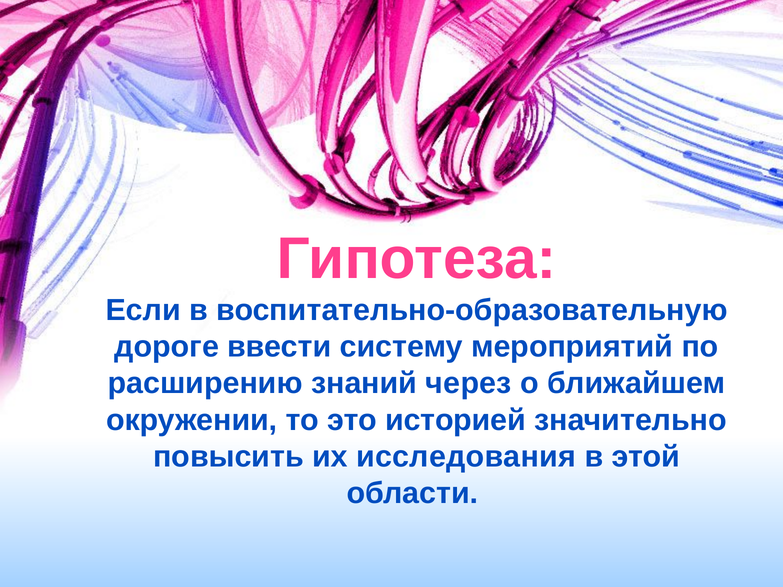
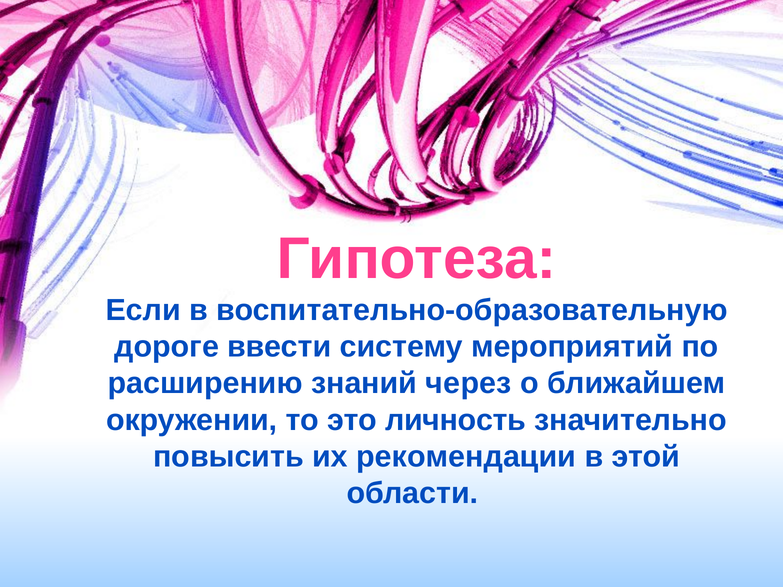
историей: историей -> личность
исследования: исследования -> рекомендации
